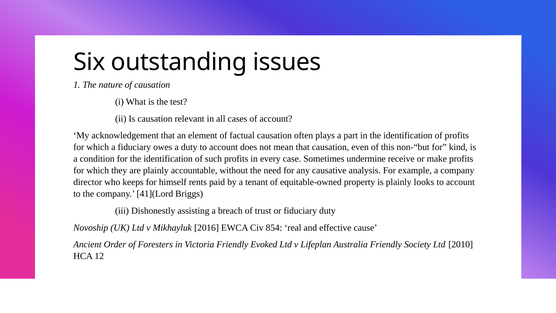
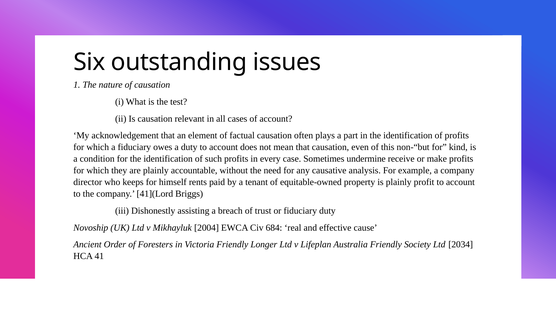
looks: looks -> profit
2016: 2016 -> 2004
854: 854 -> 684
Evoked: Evoked -> Longer
2010: 2010 -> 2034
12: 12 -> 41
